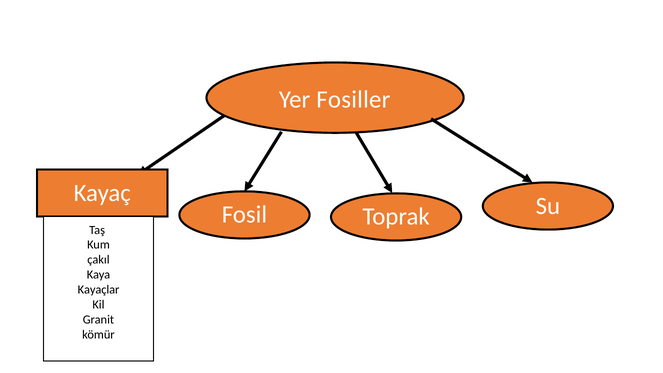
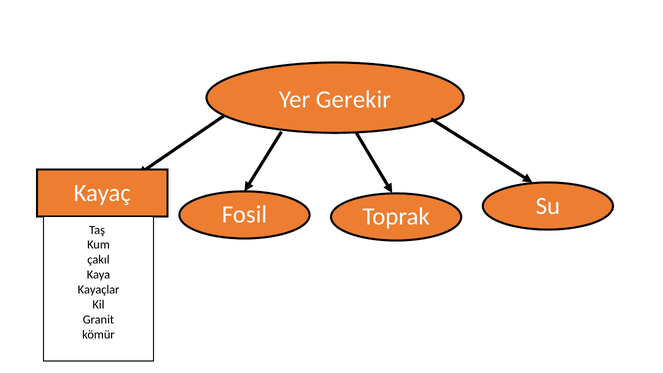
Fosiller: Fosiller -> Gerekir
